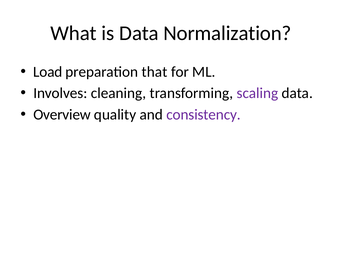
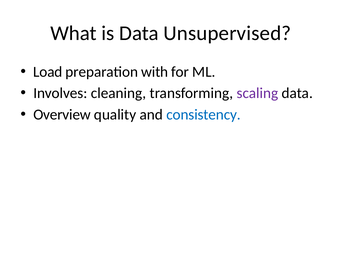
Normalization: Normalization -> Unsupervised
that: that -> with
consistency colour: purple -> blue
